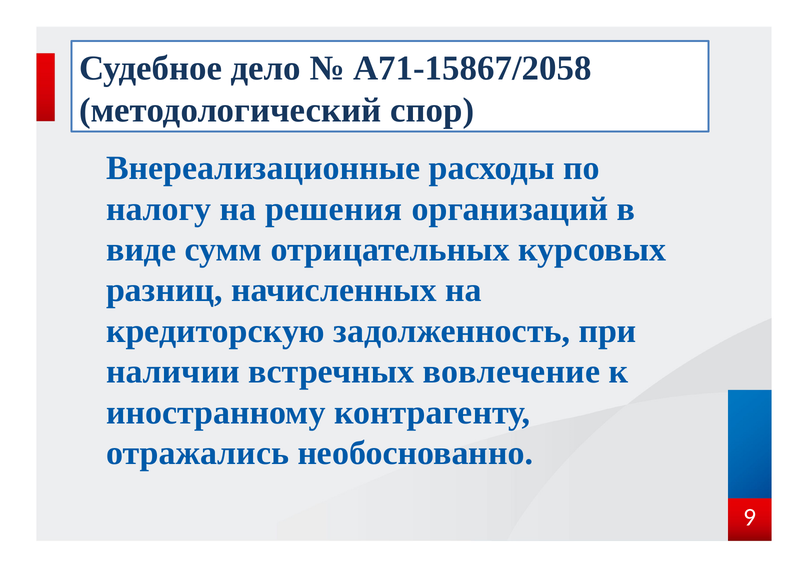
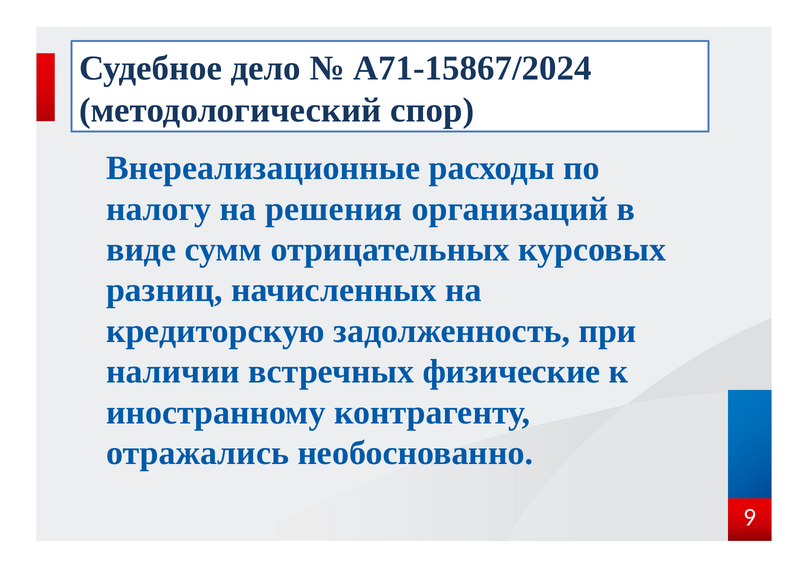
А71-15867/2058: А71-15867/2058 -> А71-15867/2024
вовлечение: вовлечение -> физические
